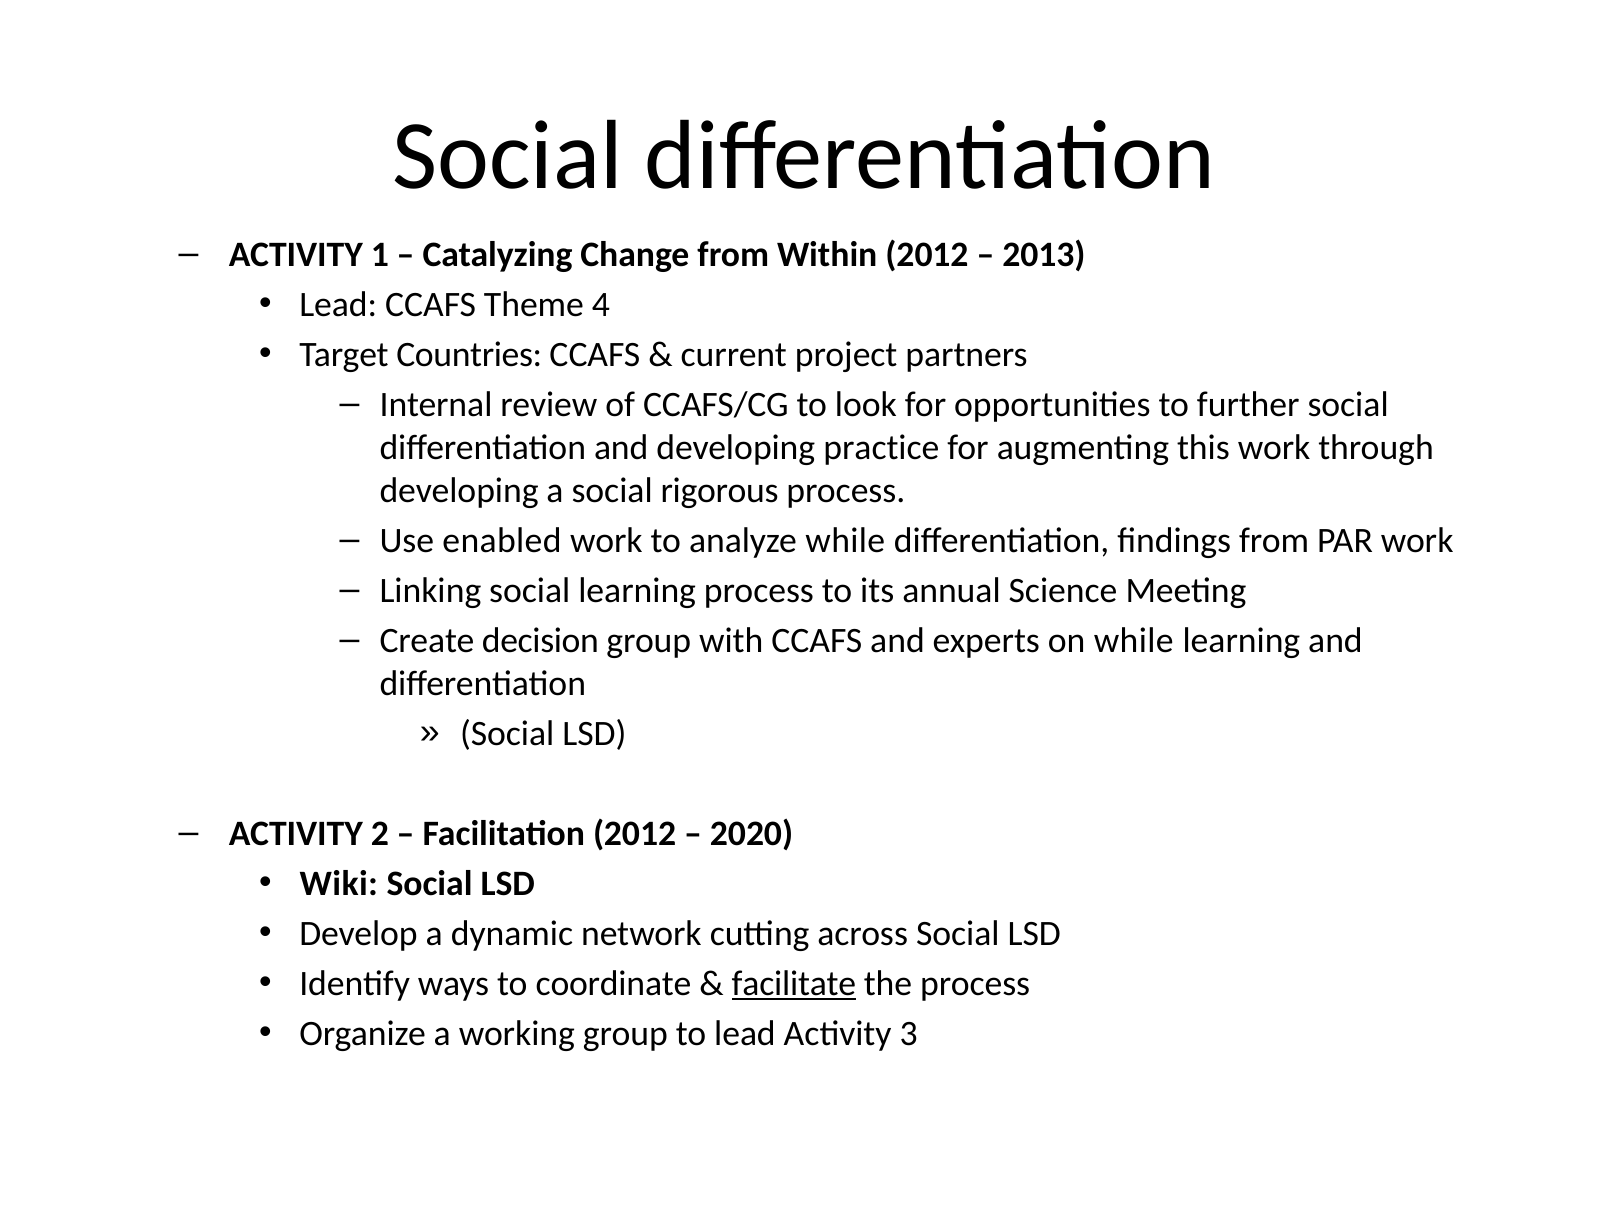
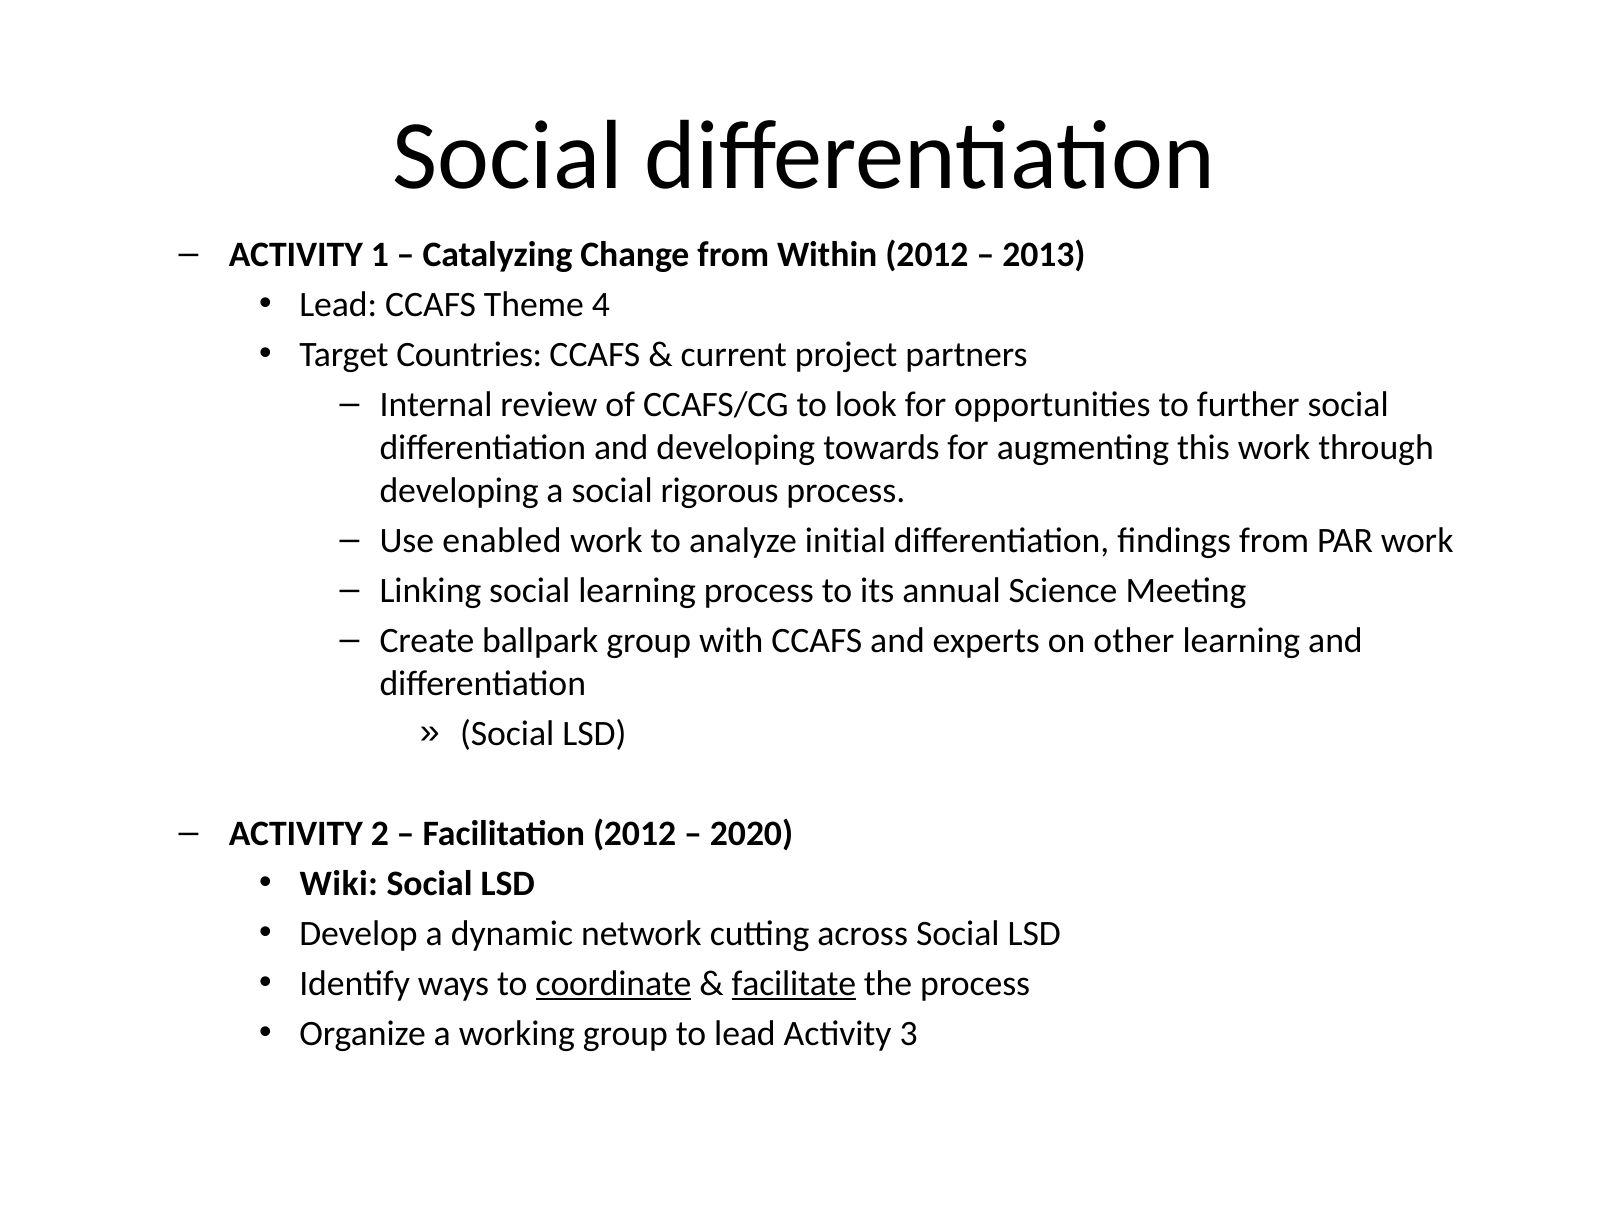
practice: practice -> towards
analyze while: while -> initial
decision: decision -> ballpark
on while: while -> other
coordinate underline: none -> present
